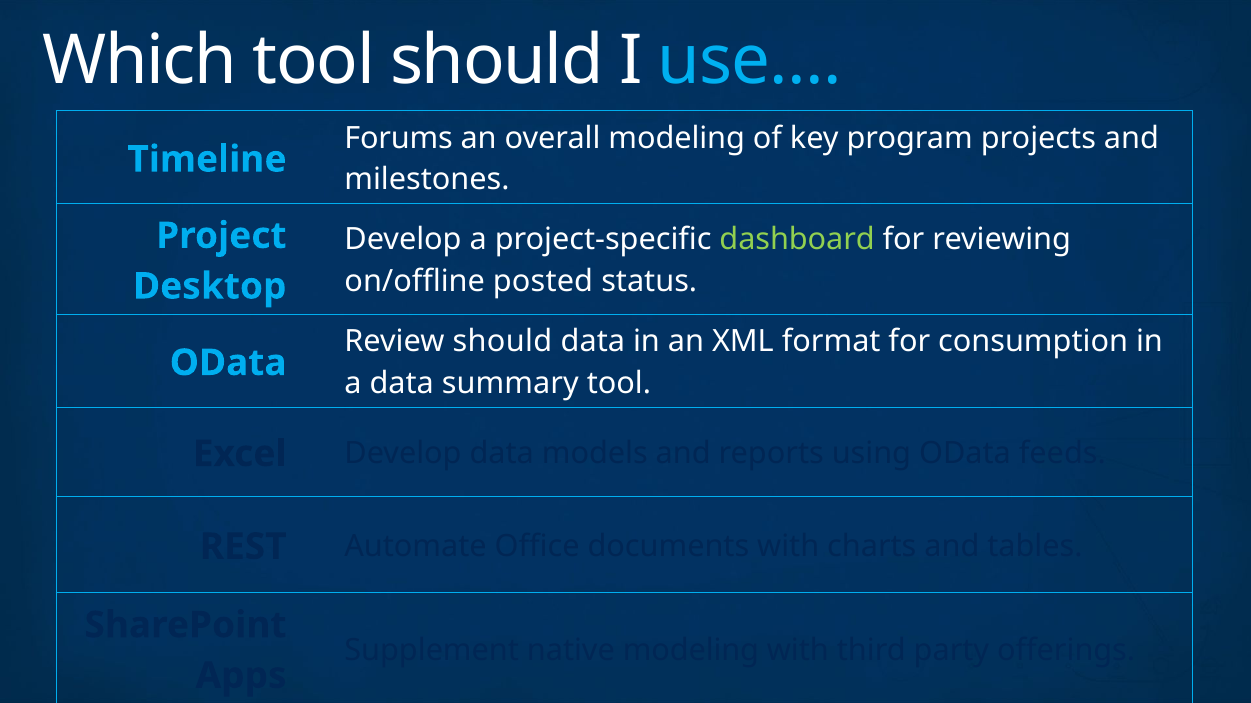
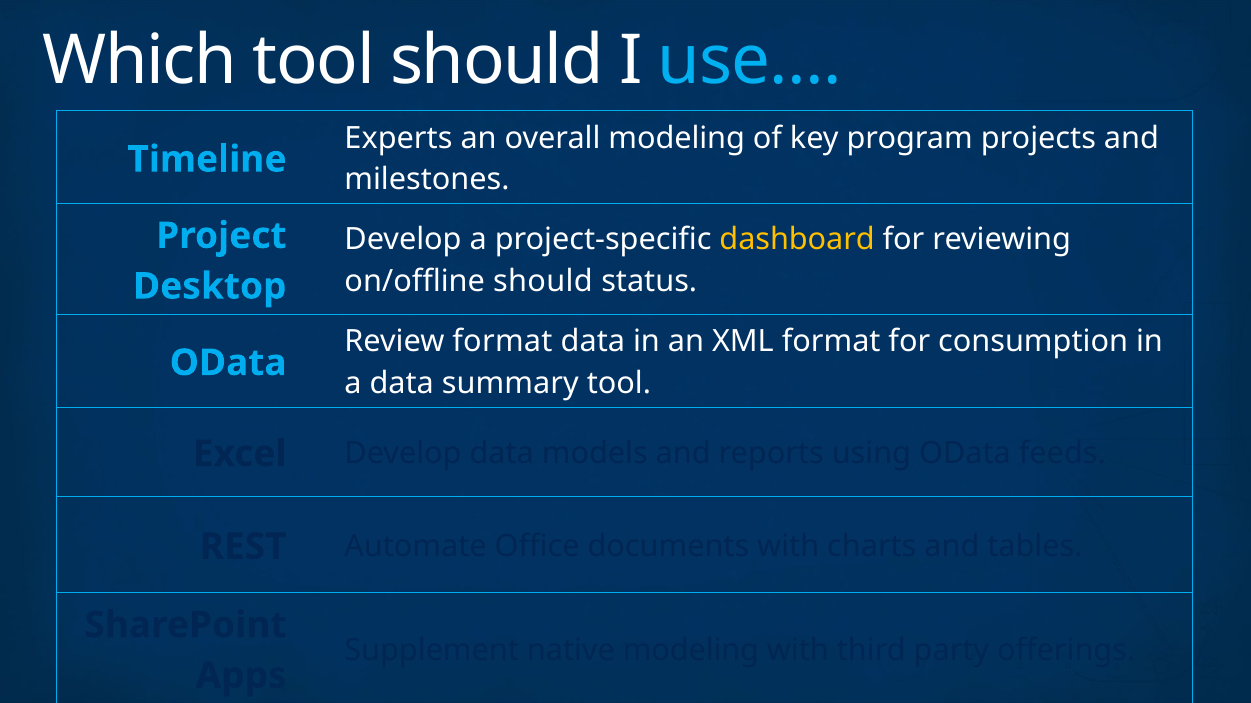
Forums: Forums -> Experts
dashboard colour: light green -> yellow
on/offline posted: posted -> should
Review should: should -> format
